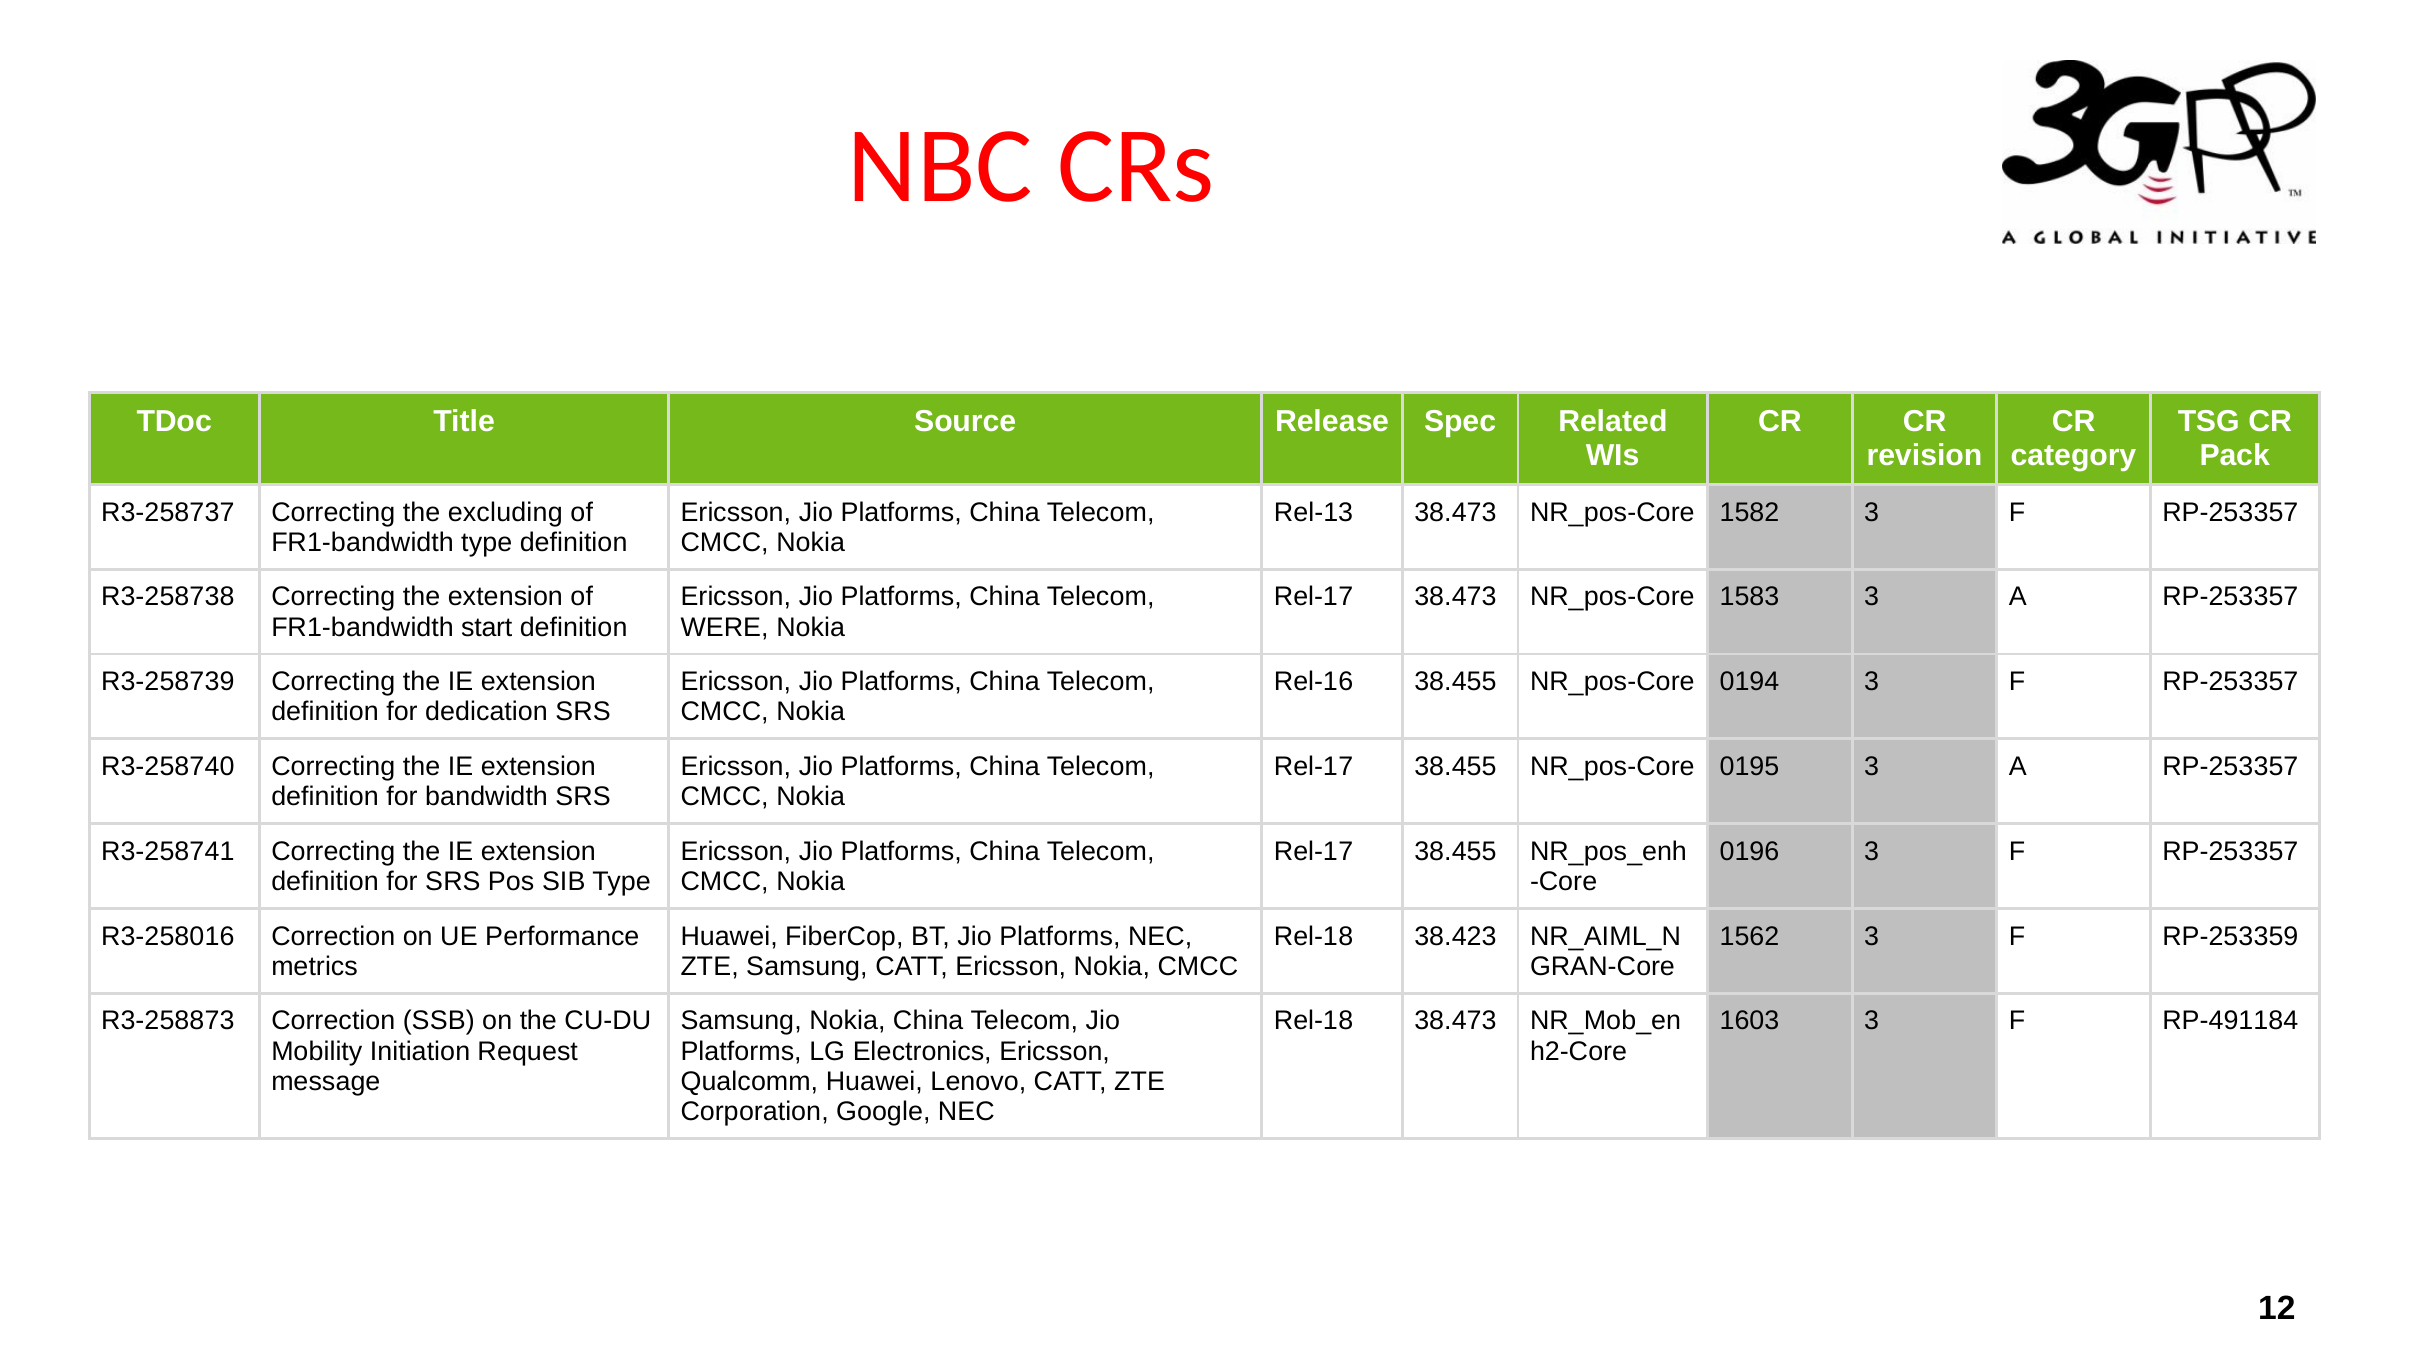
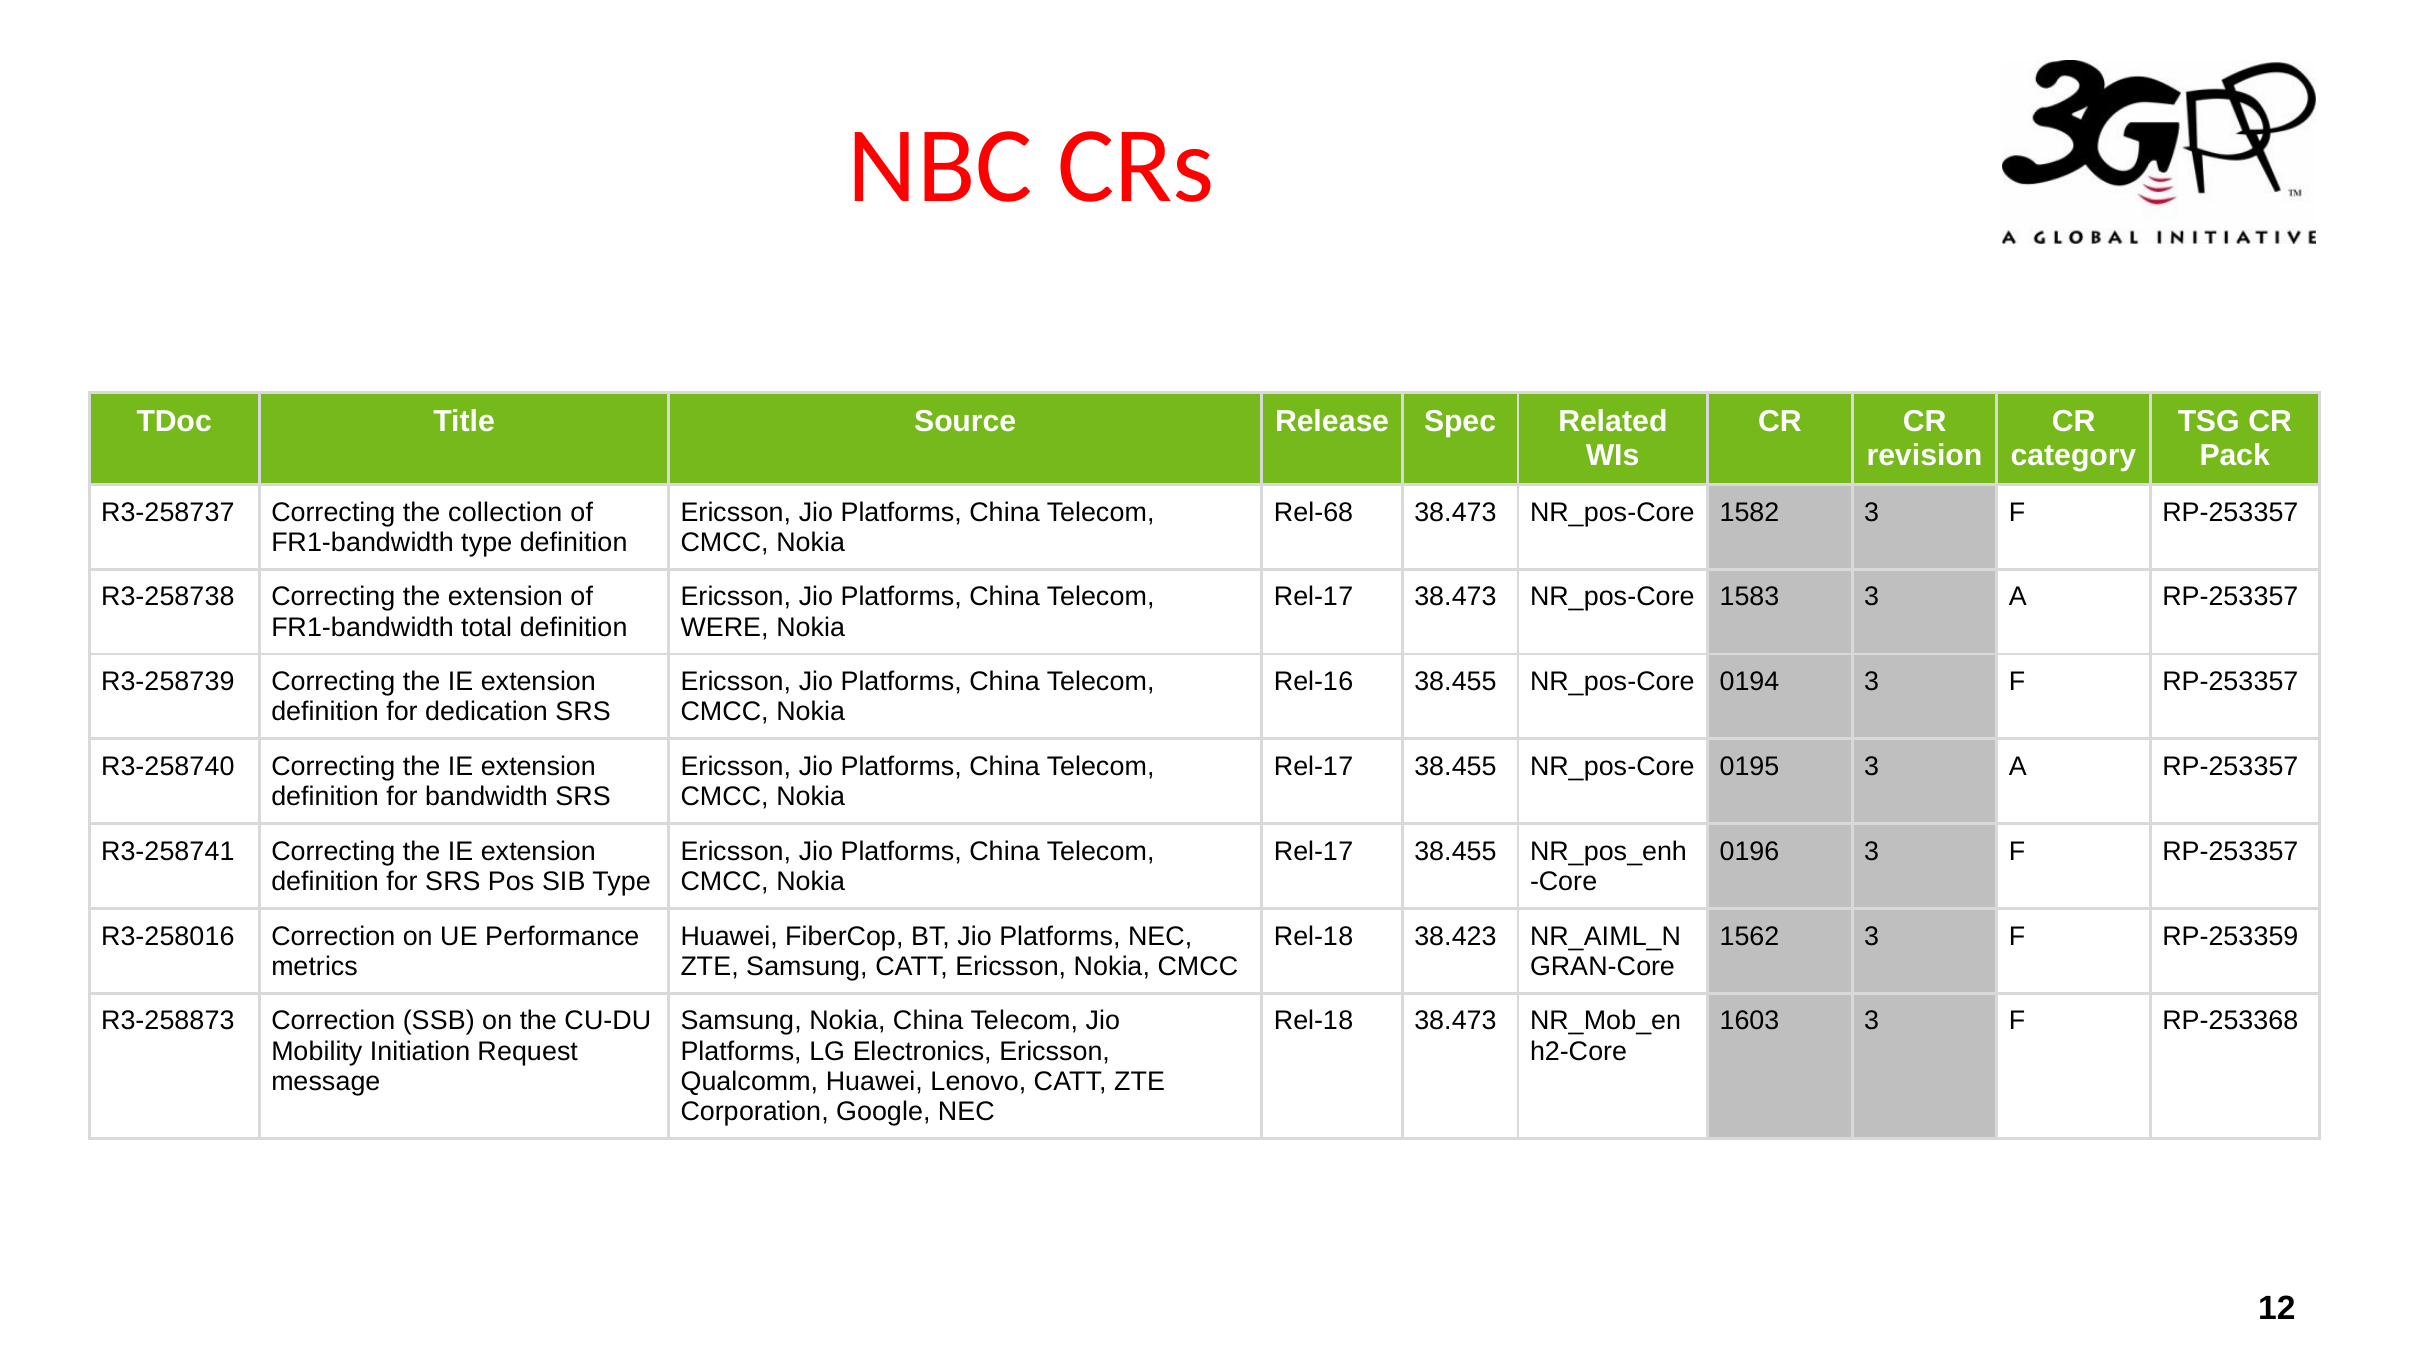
excluding: excluding -> collection
Rel-13: Rel-13 -> Rel-68
start: start -> total
RP-491184: RP-491184 -> RP-253368
